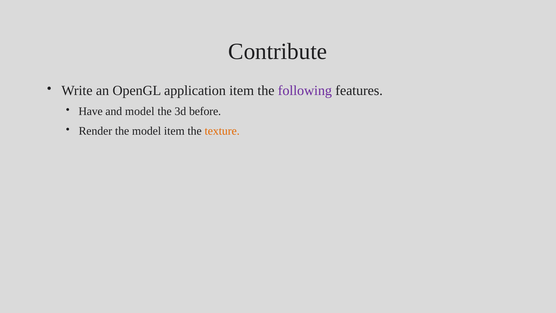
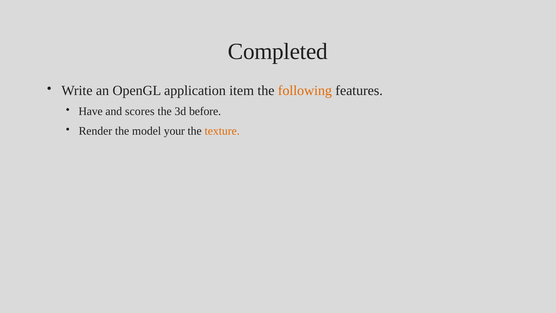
Contribute: Contribute -> Completed
following colour: purple -> orange
and model: model -> scores
model item: item -> your
